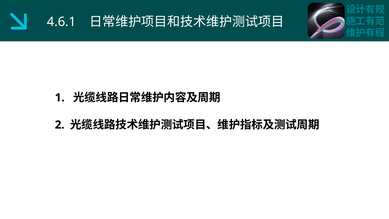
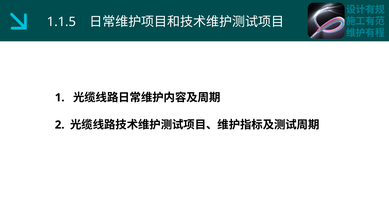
4.6.1: 4.6.1 -> 1.1.5
